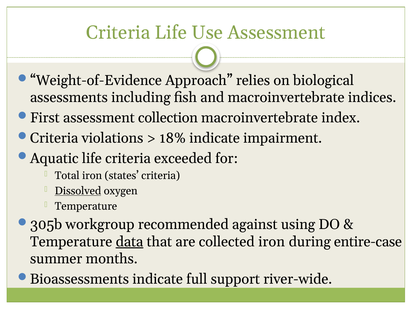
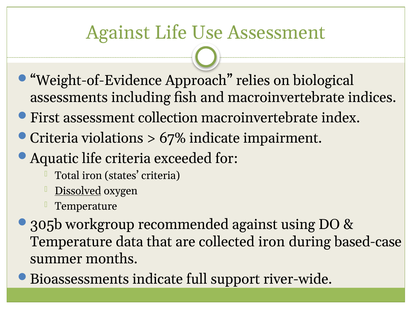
Criteria at (118, 32): Criteria -> Against
18%: 18% -> 67%
data underline: present -> none
entire-case: entire-case -> based-case
